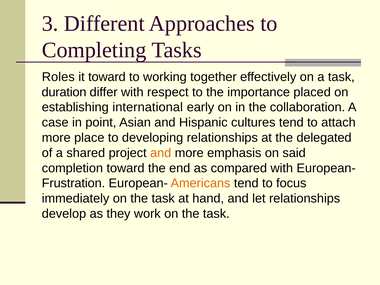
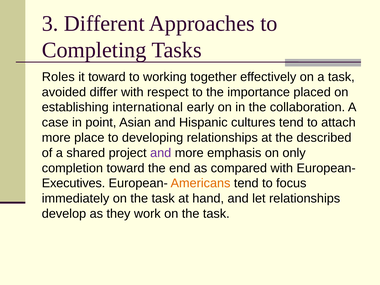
duration: duration -> avoided
delegated: delegated -> described
and at (161, 153) colour: orange -> purple
said: said -> only
Frustration: Frustration -> Executives
